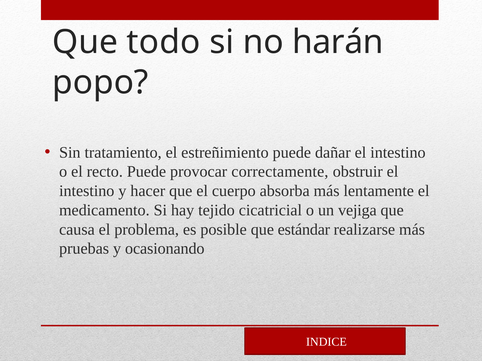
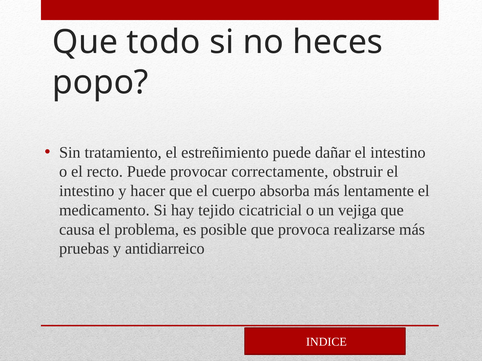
harán: harán -> heces
estándar: estándar -> provoca
ocasionando: ocasionando -> antidiarreico
